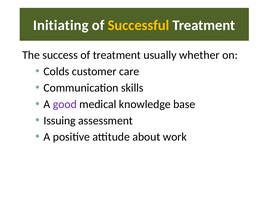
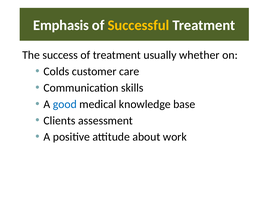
Initiating: Initiating -> Emphasis
good colour: purple -> blue
Issuing: Issuing -> Clients
